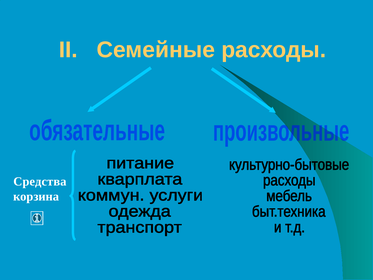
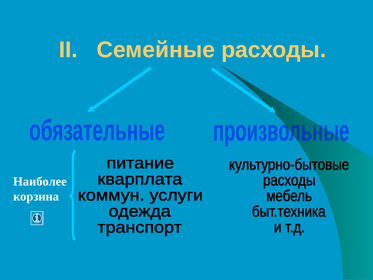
Средства: Средства -> Наиболее
